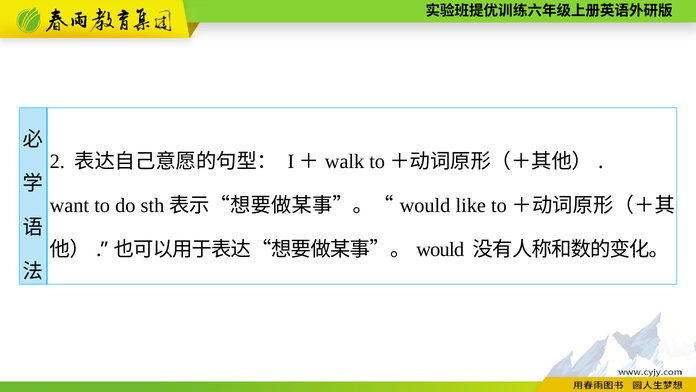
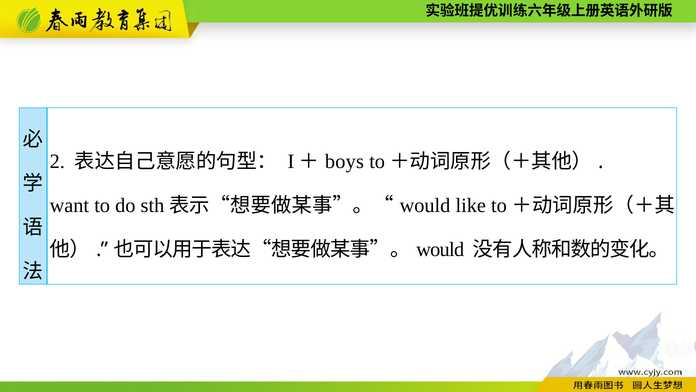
walk: walk -> boys
